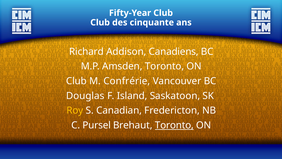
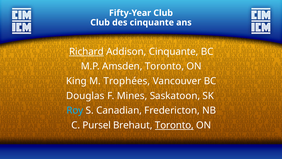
Richard underline: none -> present
Addison Canadiens: Canadiens -> Cinquante
Club at (76, 81): Club -> King
Confrérie: Confrérie -> Trophées
Island: Island -> Mines
Roy colour: yellow -> light blue
